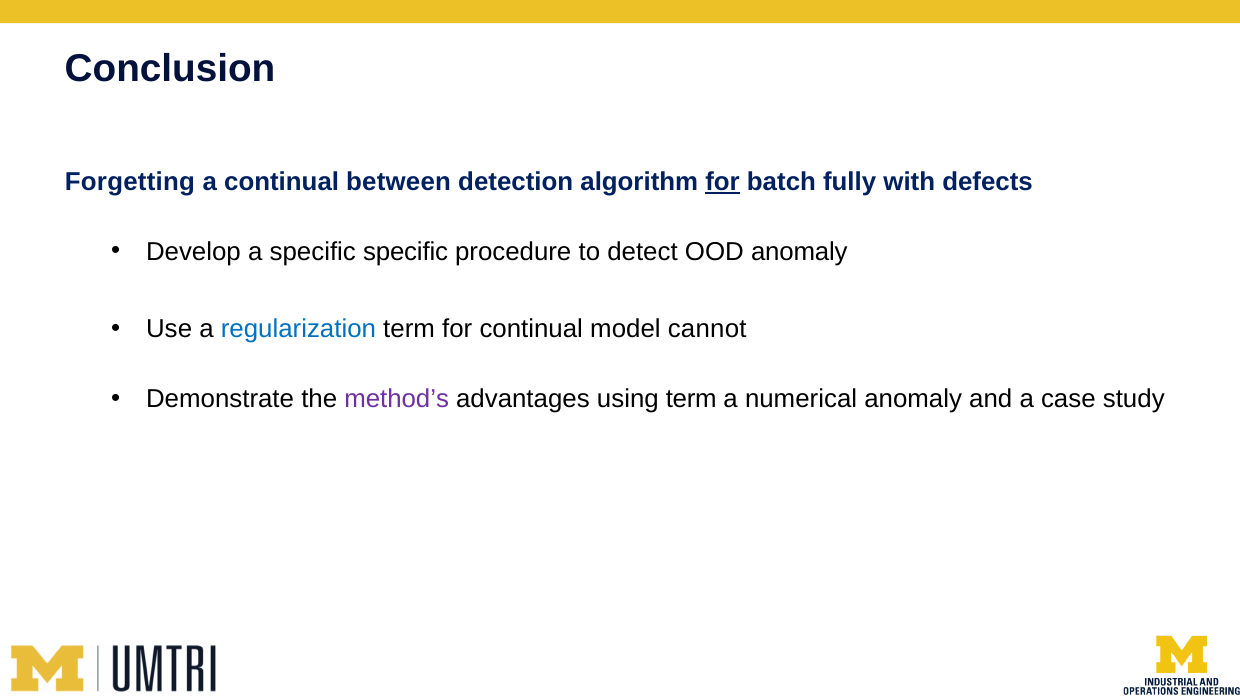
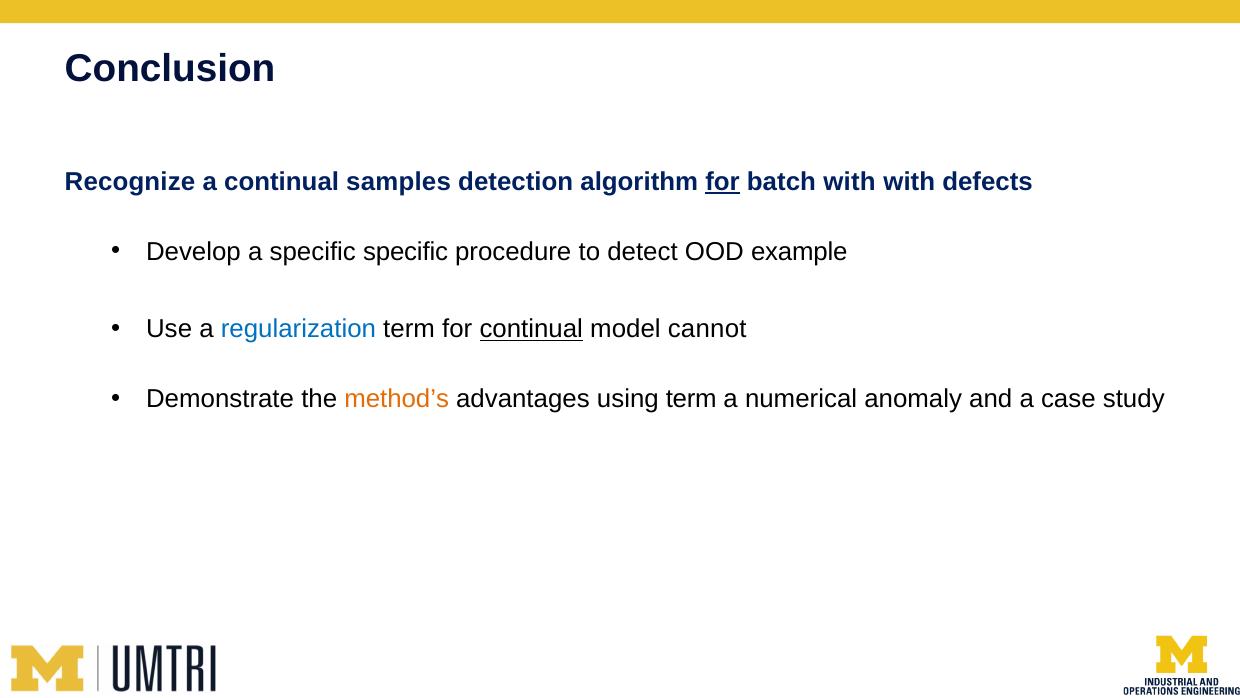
Forgetting: Forgetting -> Recognize
between: between -> samples
batch fully: fully -> with
OOD anomaly: anomaly -> example
continual at (531, 329) underline: none -> present
method’s colour: purple -> orange
